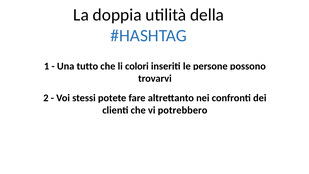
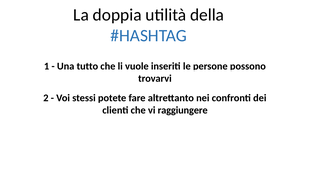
colori: colori -> vuole
potrebbero: potrebbero -> raggiungere
